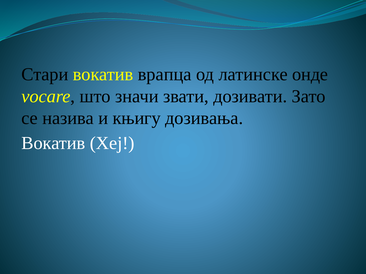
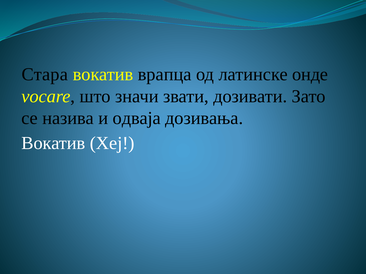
Стари: Стари -> Стара
књигу: књигу -> одваја
